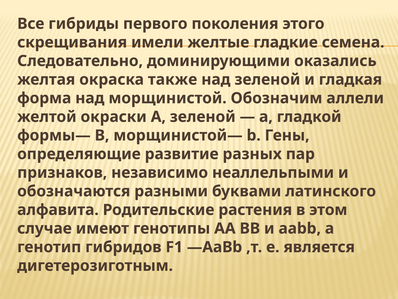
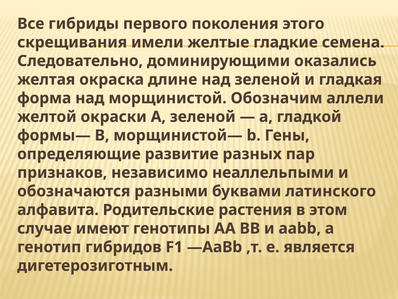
также: также -> длине
